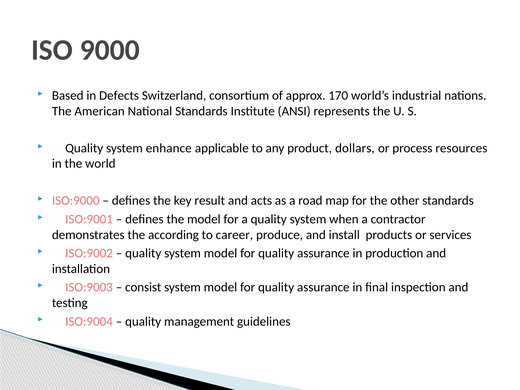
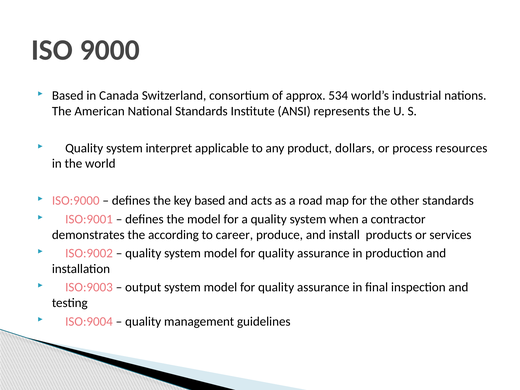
Defects: Defects -> Canada
170: 170 -> 534
enhance: enhance -> interpret
key result: result -> based
consist: consist -> output
